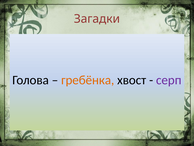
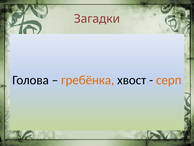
серп colour: purple -> orange
